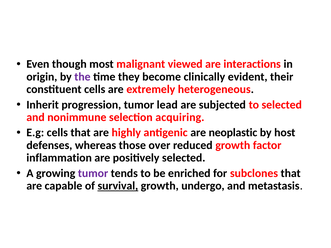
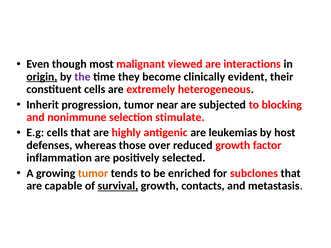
origin underline: none -> present
lead: lead -> near
to selected: selected -> blocking
acquiring: acquiring -> stimulate
neoplastic: neoplastic -> leukemias
tumor at (93, 173) colour: purple -> orange
undergo: undergo -> contacts
